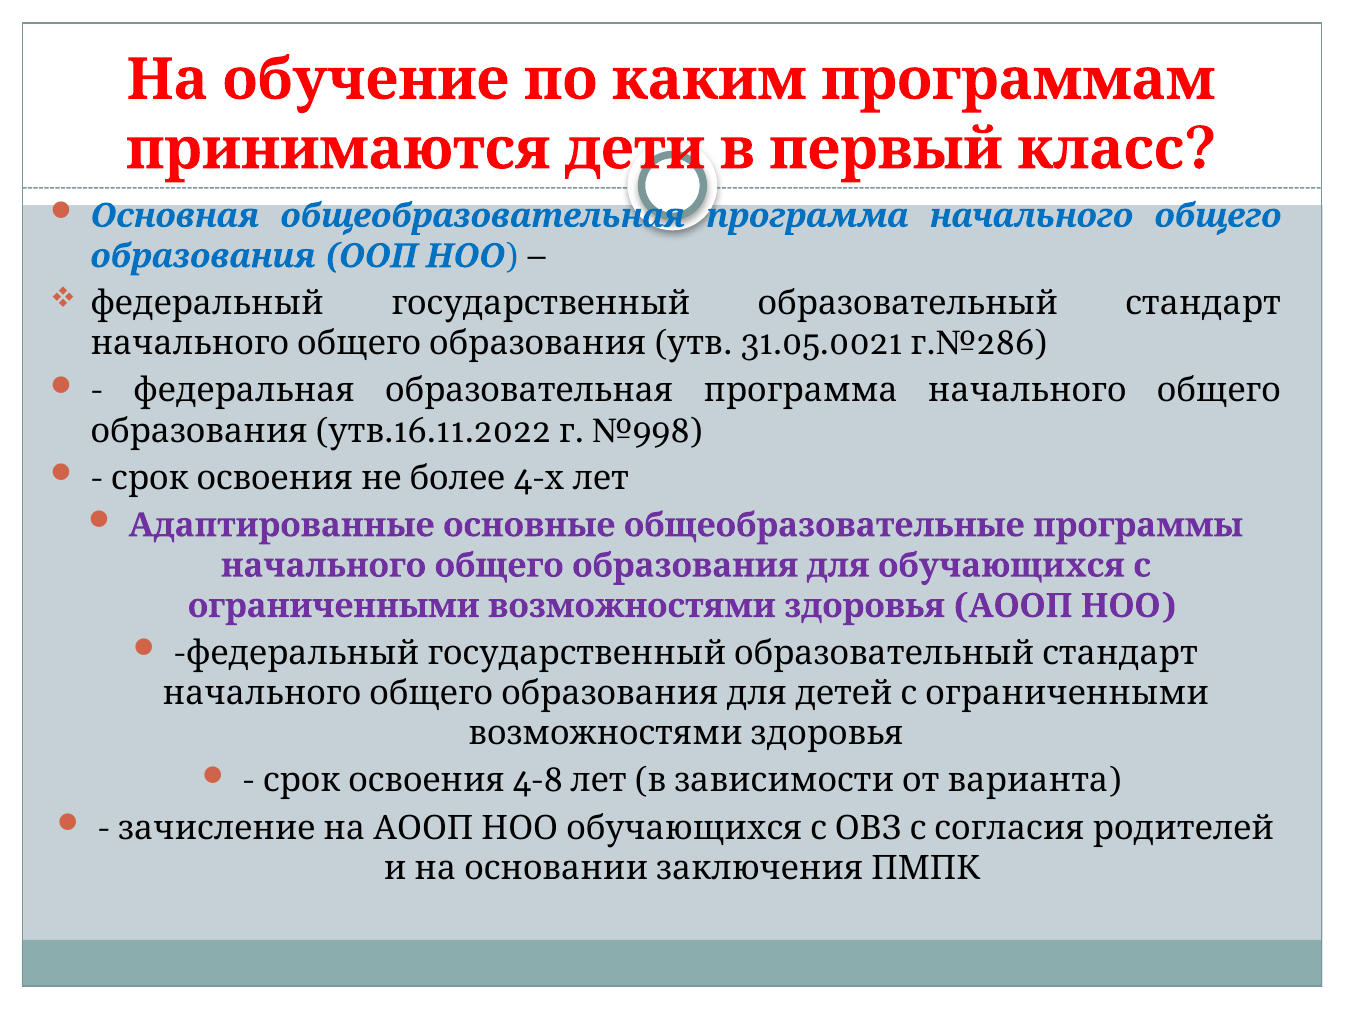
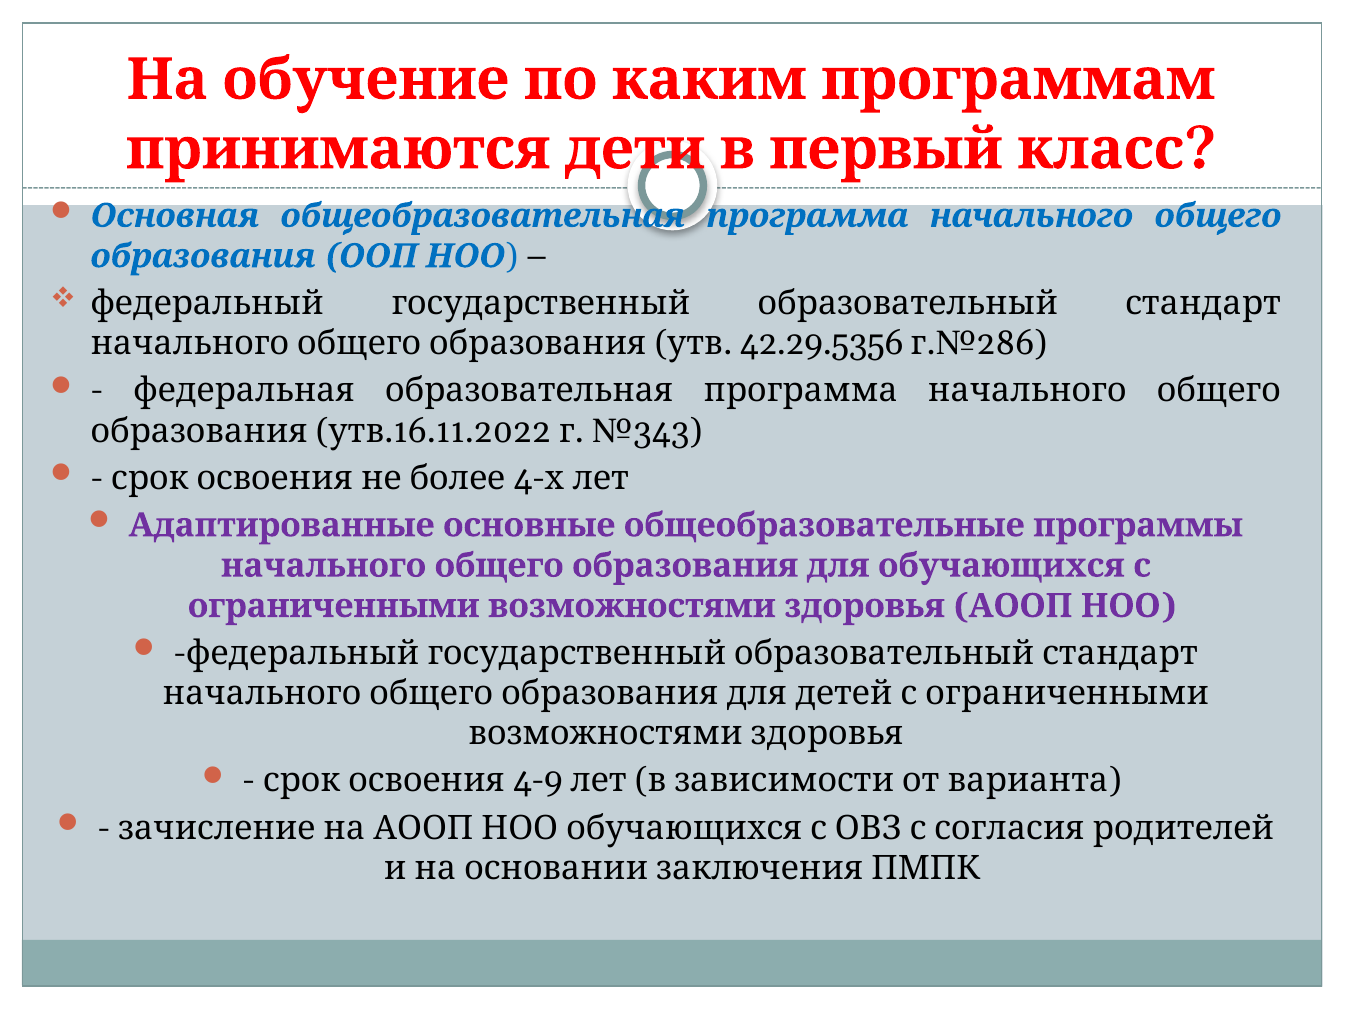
31.05.0021: 31.05.0021 -> 42.29.5356
№998: №998 -> №343
4-8: 4-8 -> 4-9
